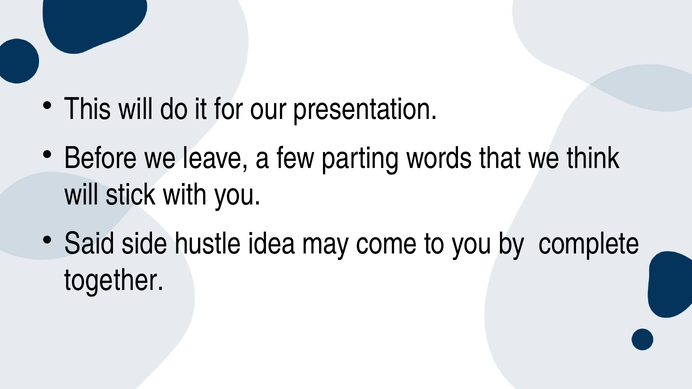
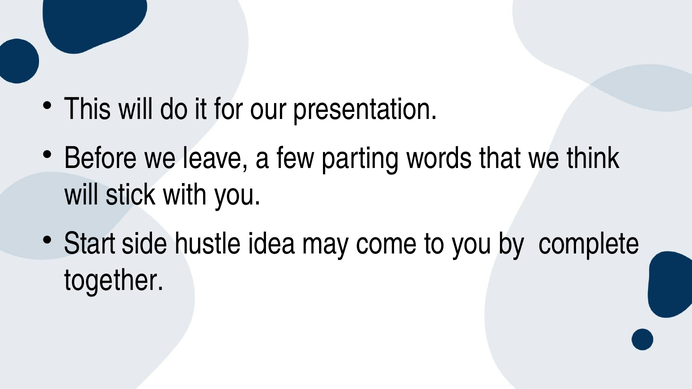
Said: Said -> Start
